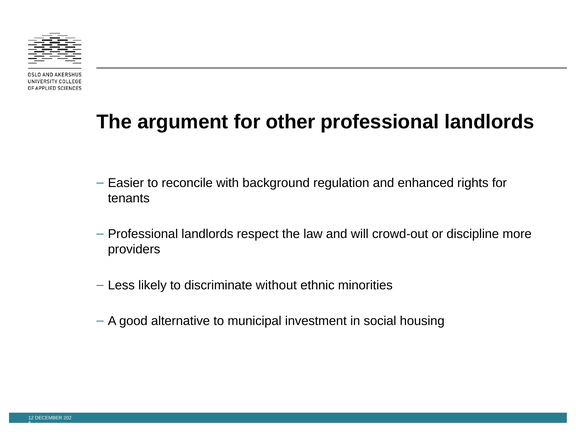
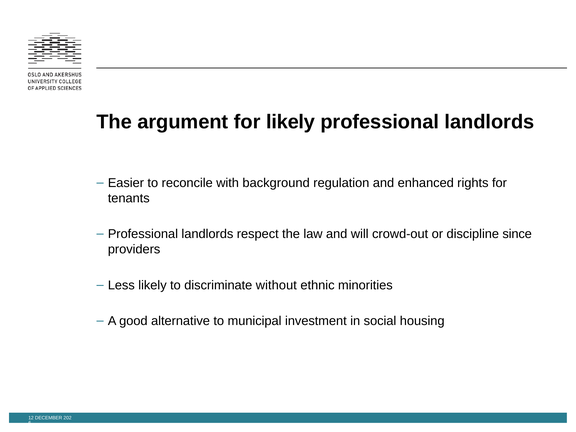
for other: other -> likely
more: more -> since
